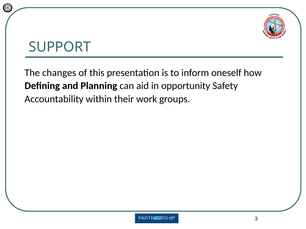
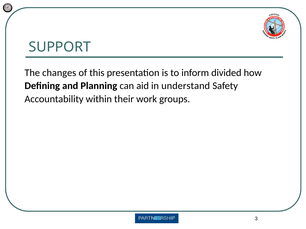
oneself: oneself -> divided
opportunity: opportunity -> understand
